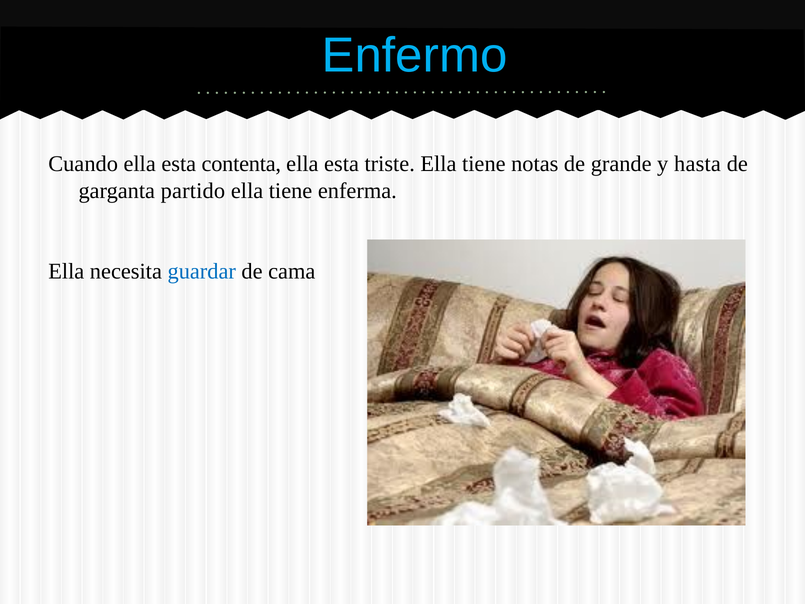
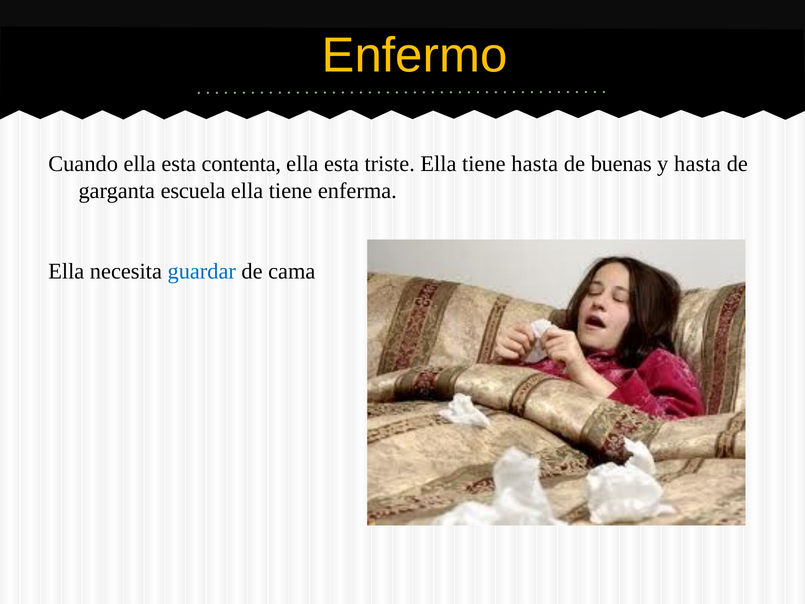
Enfermo colour: light blue -> yellow
tiene notas: notas -> hasta
grande: grande -> buenas
partido: partido -> escuela
